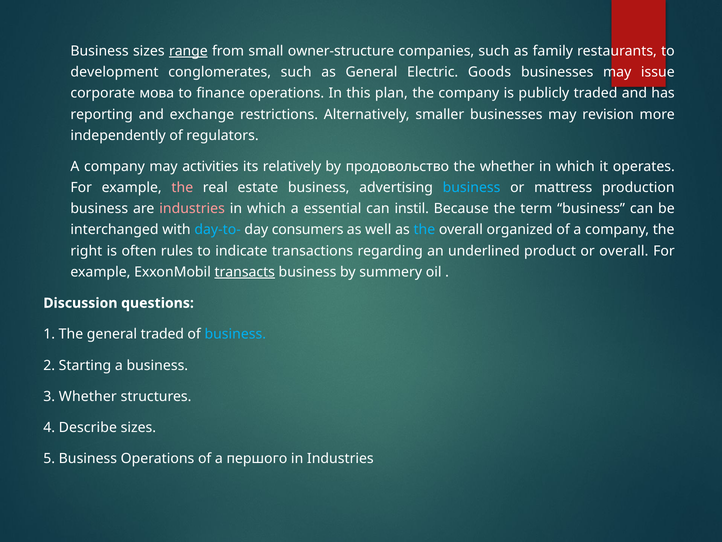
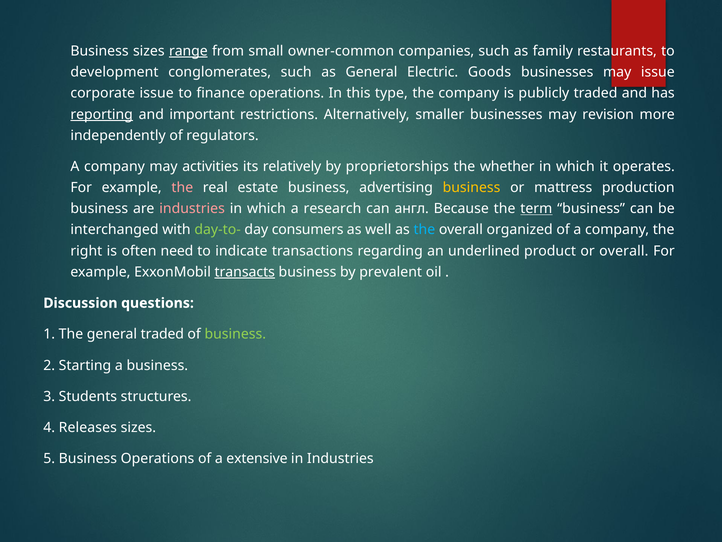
owner-structure: owner-structure -> owner-common
corporate мова: мова -> issue
plan: plan -> type
reporting underline: none -> present
exchange: exchange -> important
продовольство: продовольство -> proprietorships
business at (472, 187) colour: light blue -> yellow
essential: essential -> research
instil: instil -> англ
term underline: none -> present
day-to- colour: light blue -> light green
rules: rules -> need
summery: summery -> prevalent
business at (235, 334) colour: light blue -> light green
3 Whether: Whether -> Students
Describe: Describe -> Releases
першого: першого -> extensive
